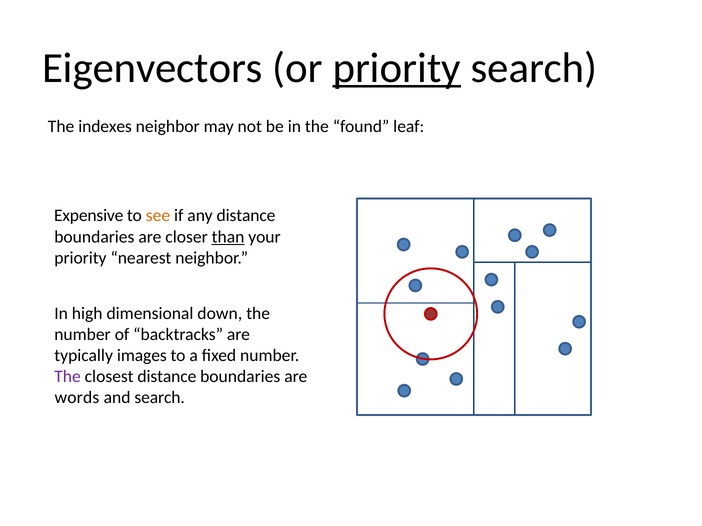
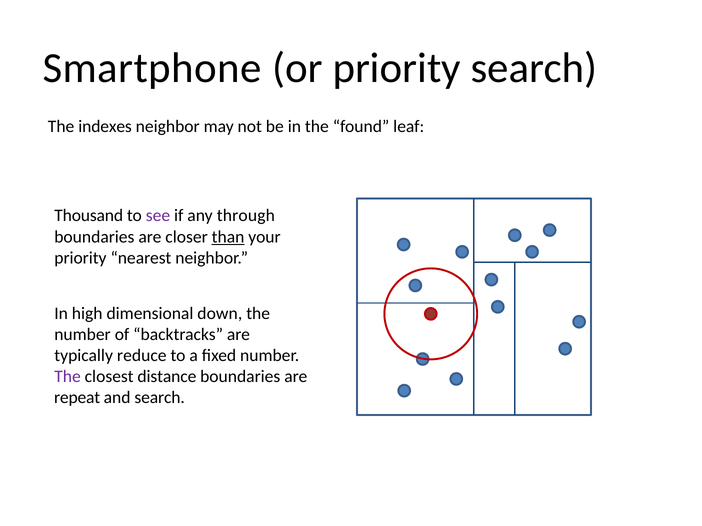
Eigenvectors: Eigenvectors -> Smartphone
priority at (397, 68) underline: present -> none
Expensive: Expensive -> Thousand
see colour: orange -> purple
any distance: distance -> through
images: images -> reduce
words: words -> repeat
